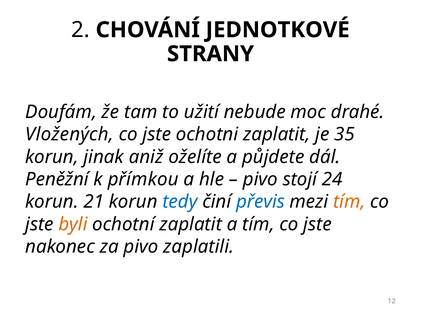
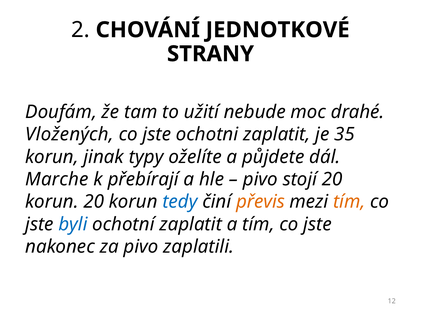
aniž: aniž -> typy
Peněžní: Peněžní -> Marche
přímkou: přímkou -> přebírají
stojí 24: 24 -> 20
korun 21: 21 -> 20
převis colour: blue -> orange
byli colour: orange -> blue
